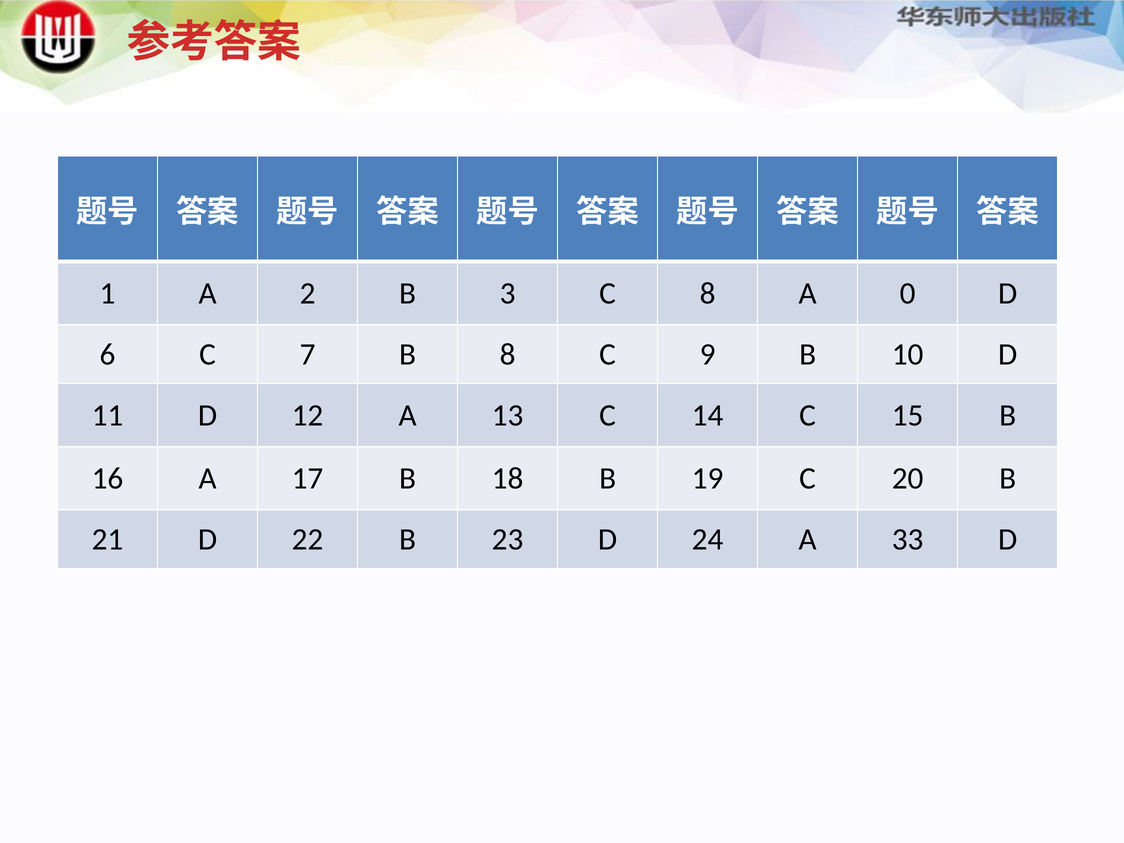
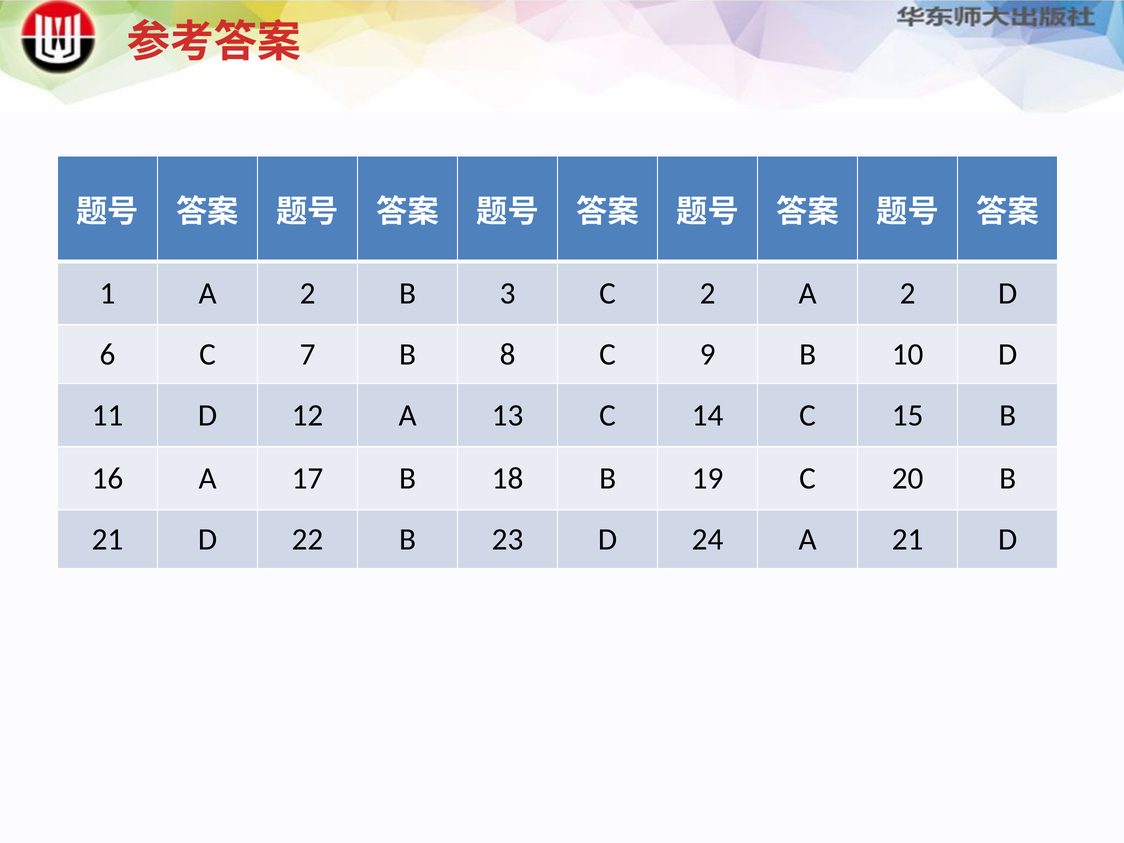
C 8: 8 -> 2
0 at (908, 294): 0 -> 2
A 33: 33 -> 21
